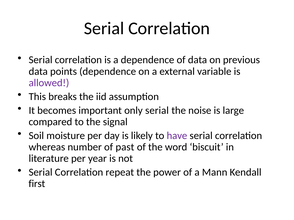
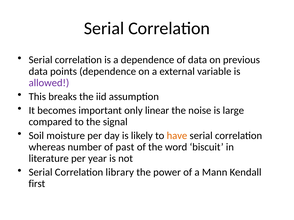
only serial: serial -> linear
have colour: purple -> orange
repeat: repeat -> library
